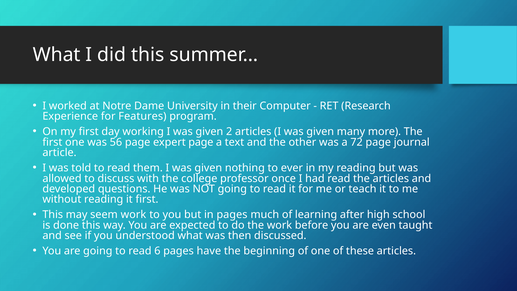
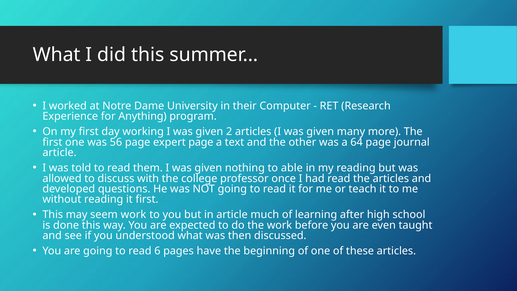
Features: Features -> Anything
72: 72 -> 64
ever: ever -> able
in pages: pages -> article
